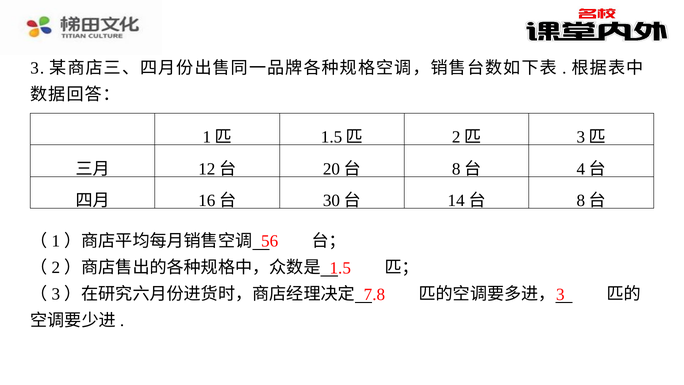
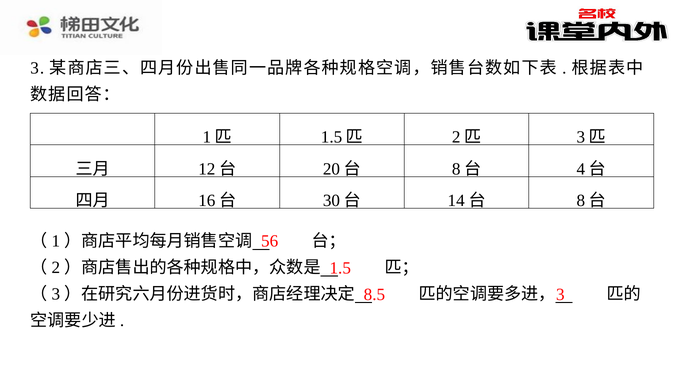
7.8: 7.8 -> 8.5
